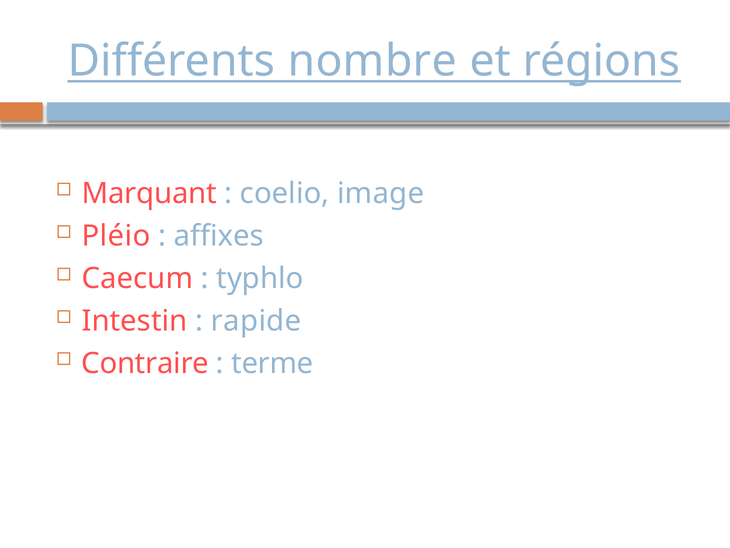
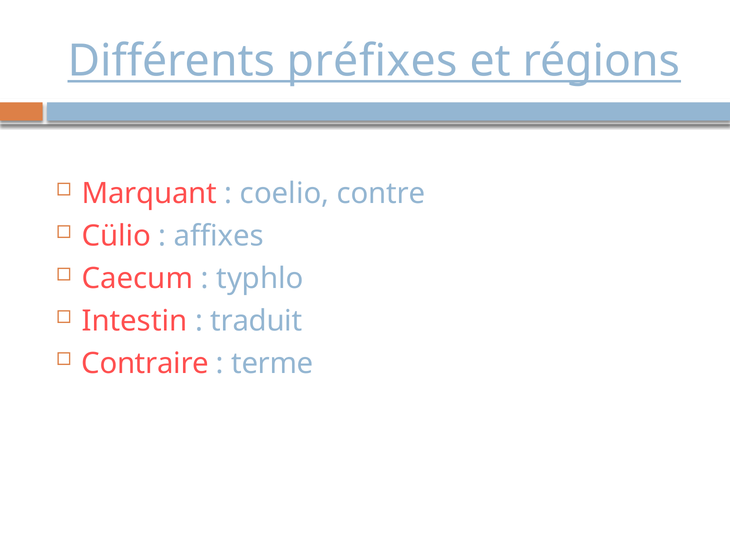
nombre: nombre -> préfixes
image: image -> contre
Pléio: Pléio -> Cülio
rapide: rapide -> traduit
